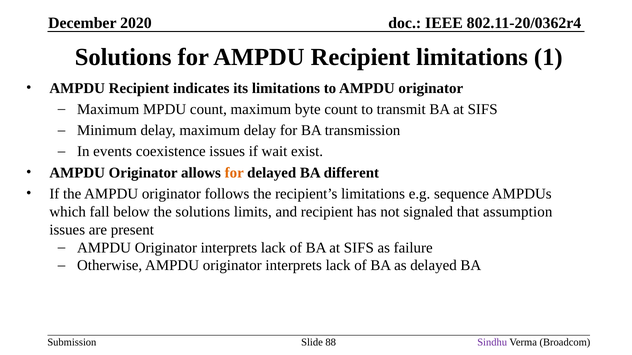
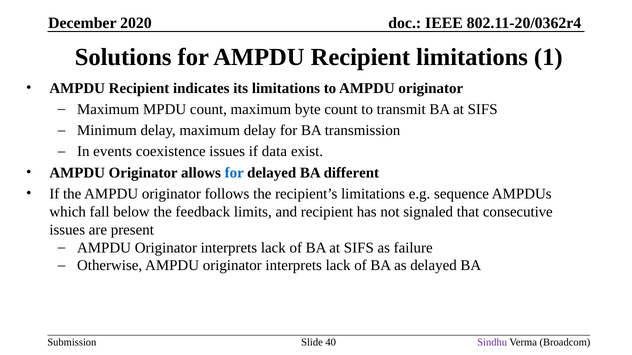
wait: wait -> data
for at (234, 173) colour: orange -> blue
the solutions: solutions -> feedback
assumption: assumption -> consecutive
88: 88 -> 40
